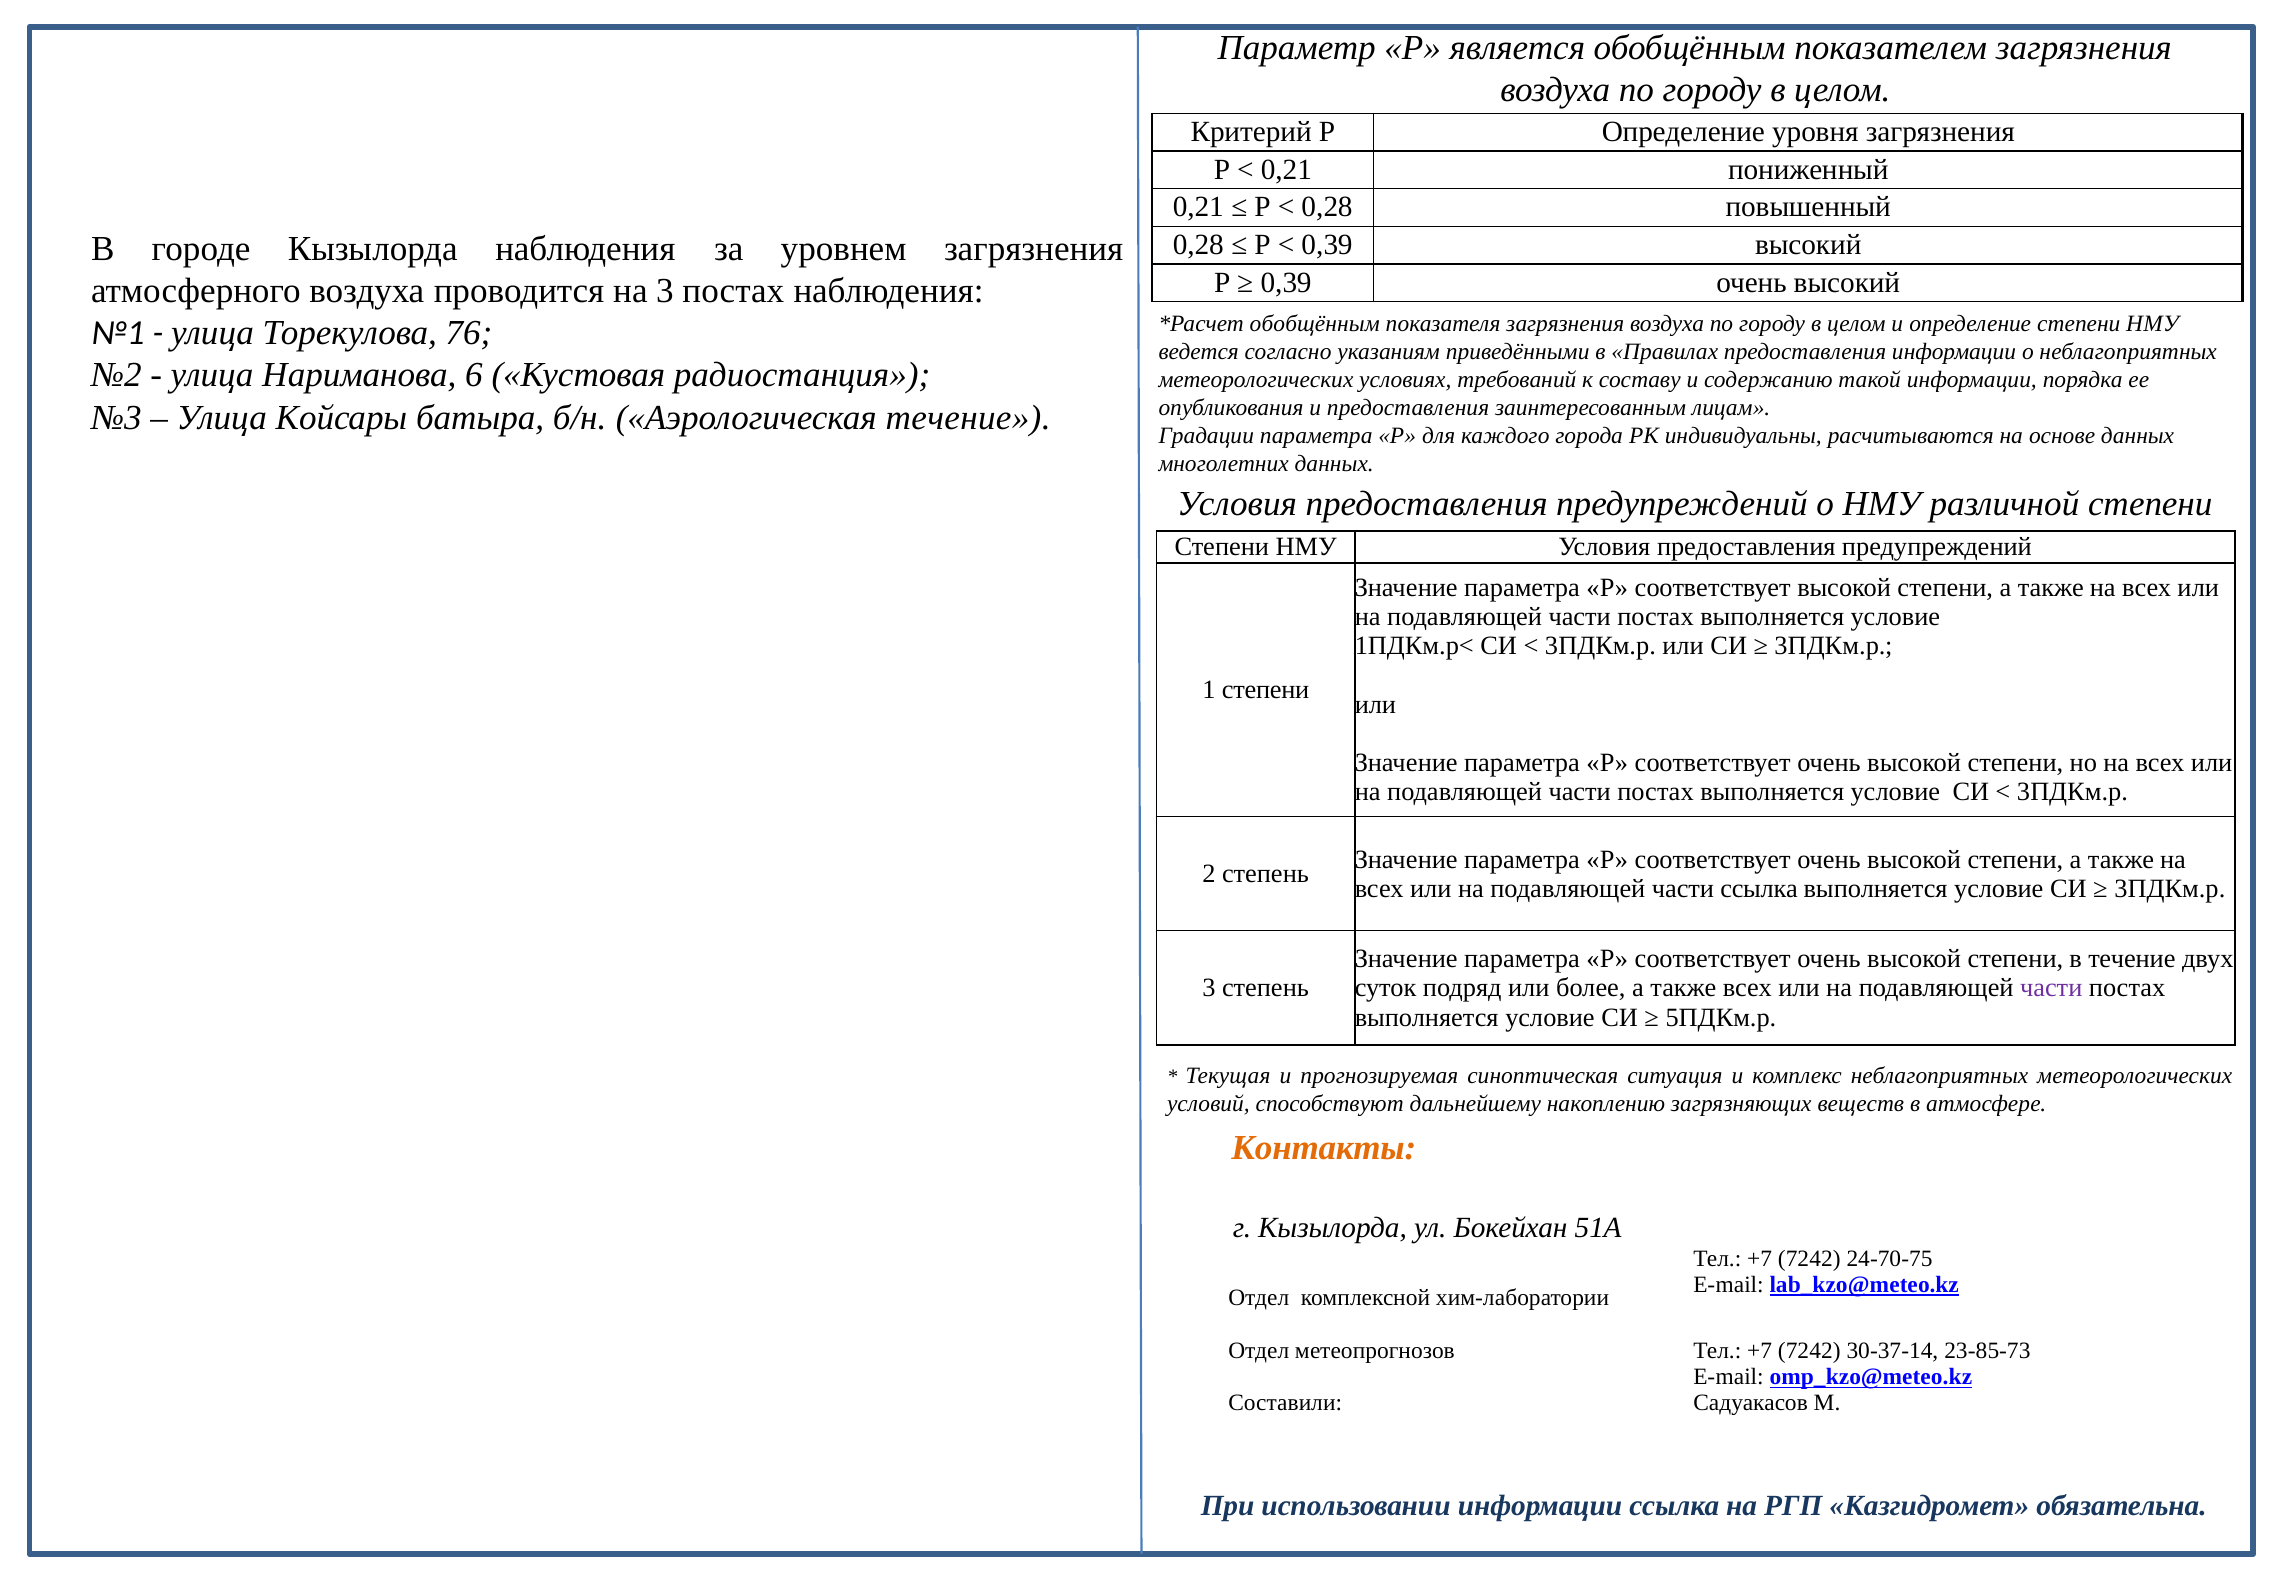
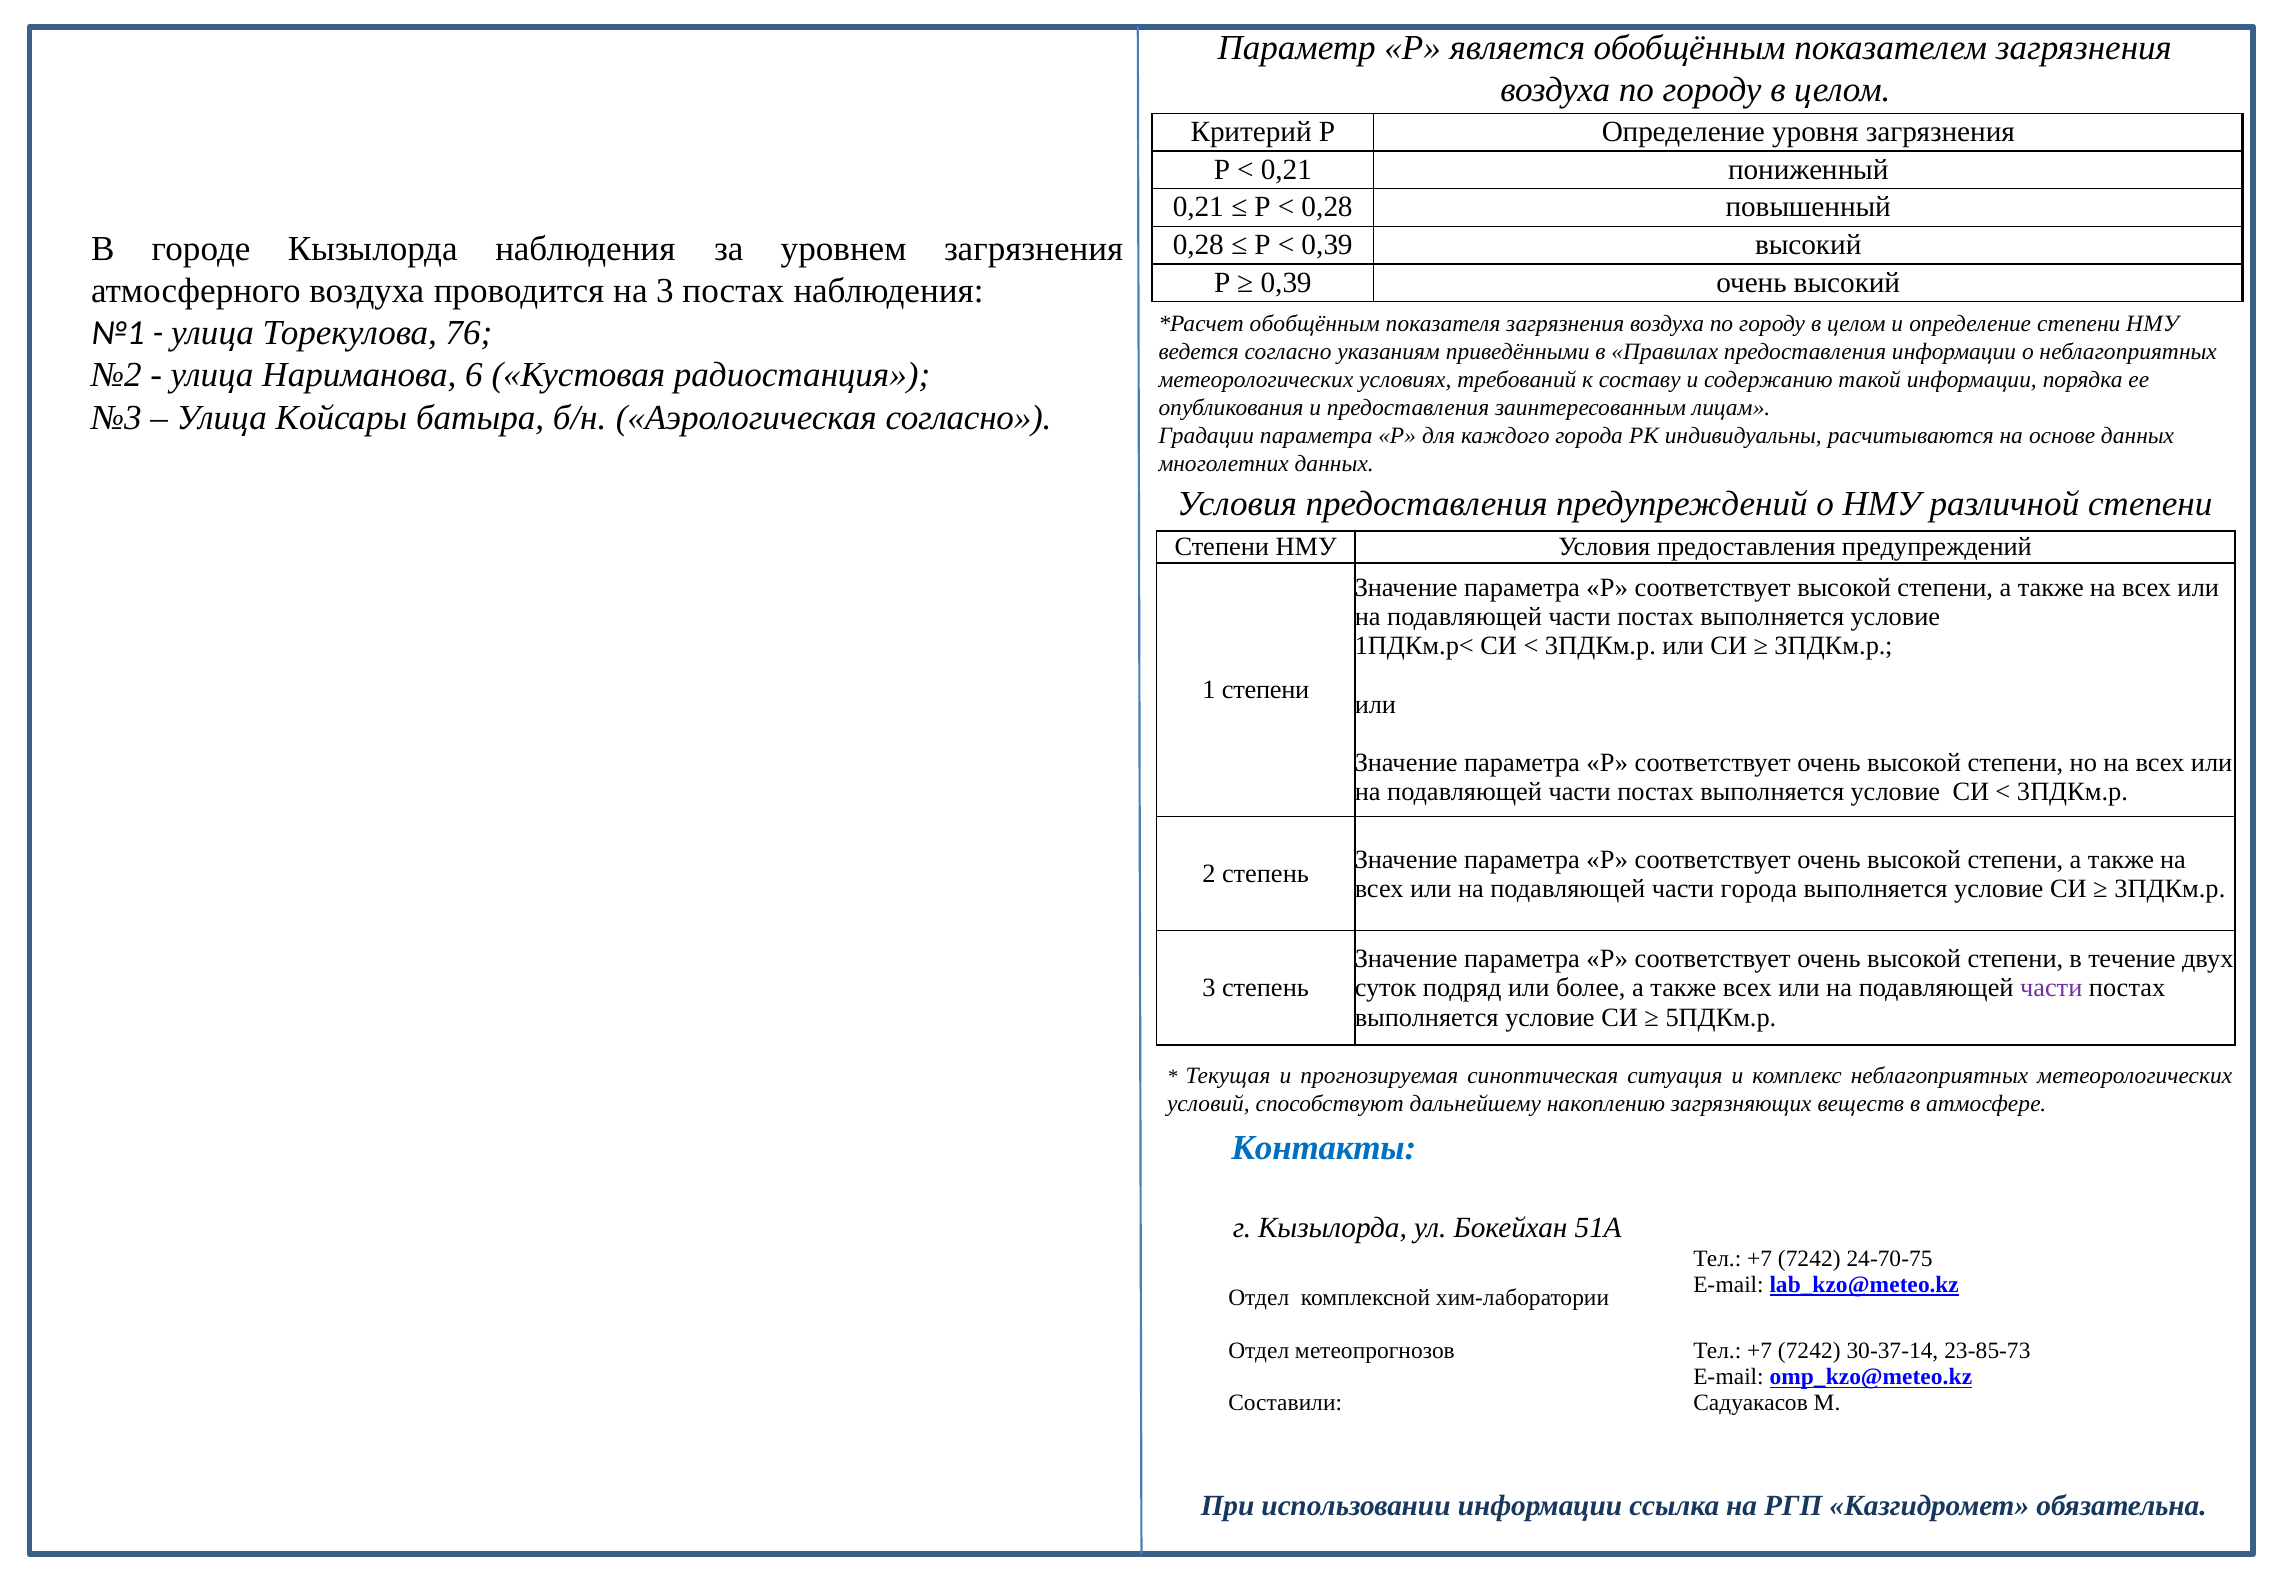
Аэрологическая течение: течение -> согласно
части ссылка: ссылка -> города
Контакты colour: orange -> blue
